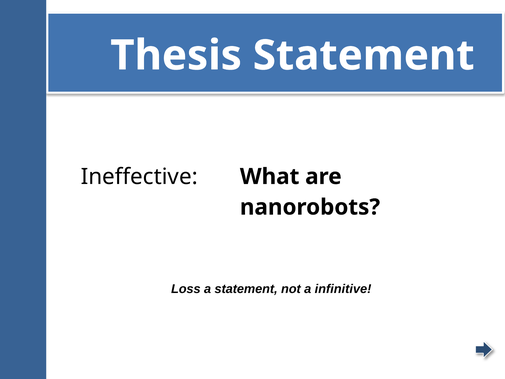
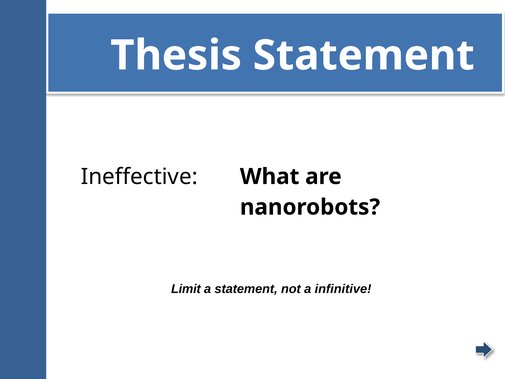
Loss: Loss -> Limit
